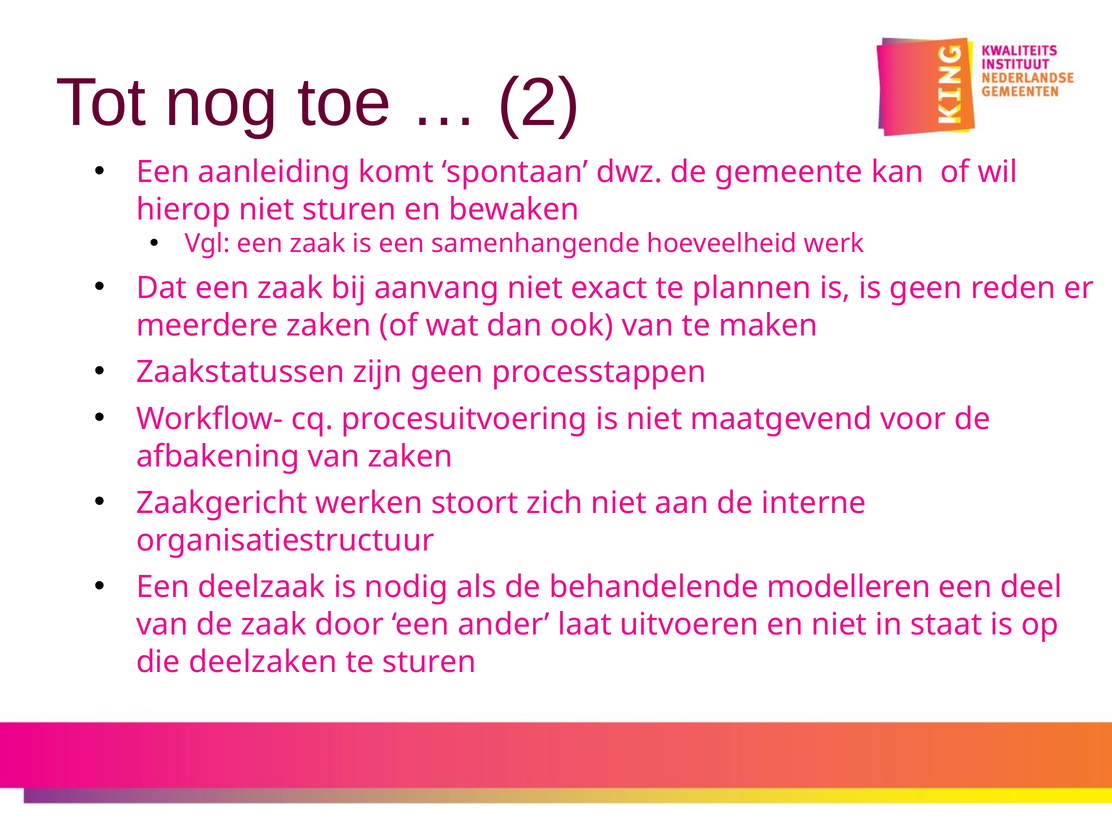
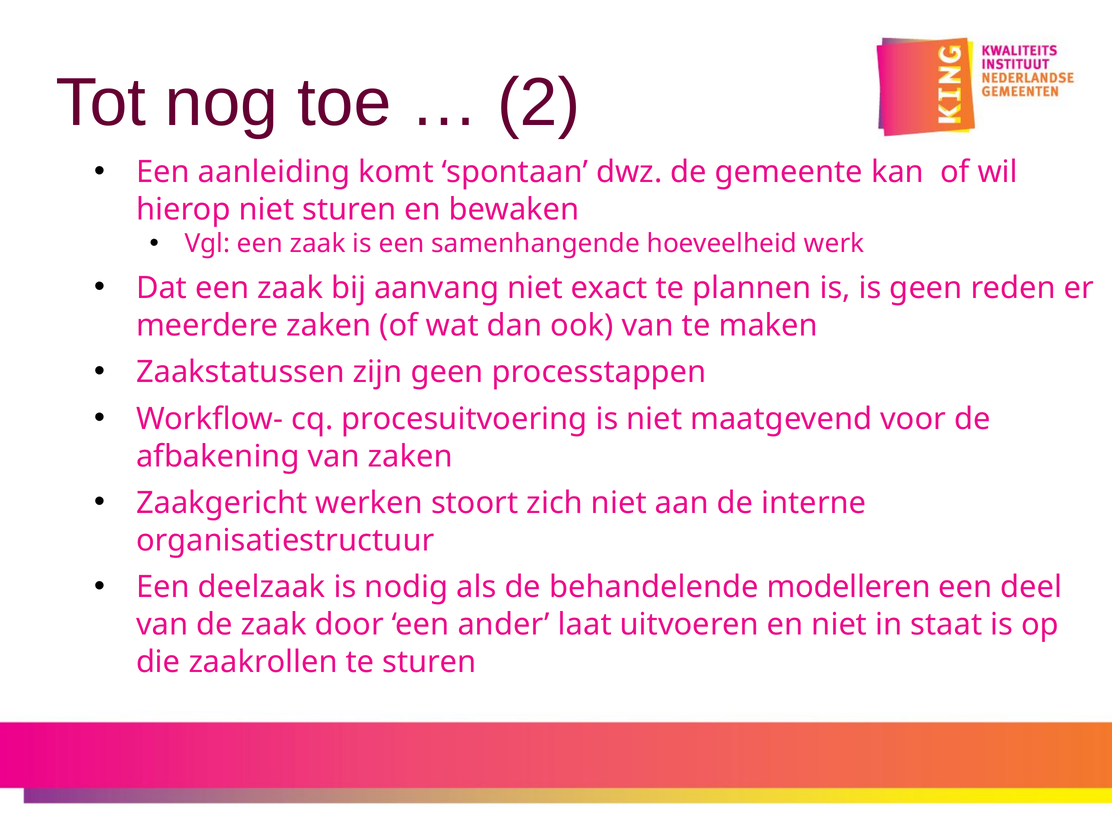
deelzaken: deelzaken -> zaakrollen
